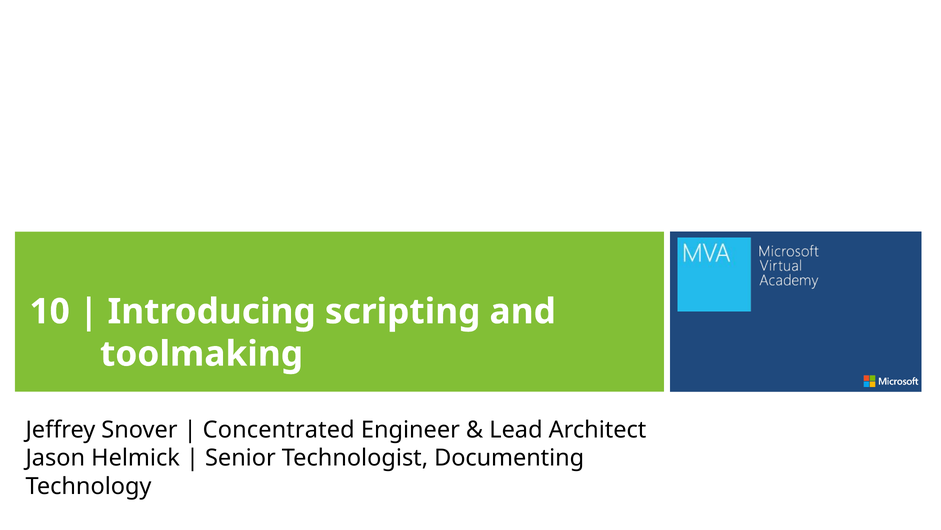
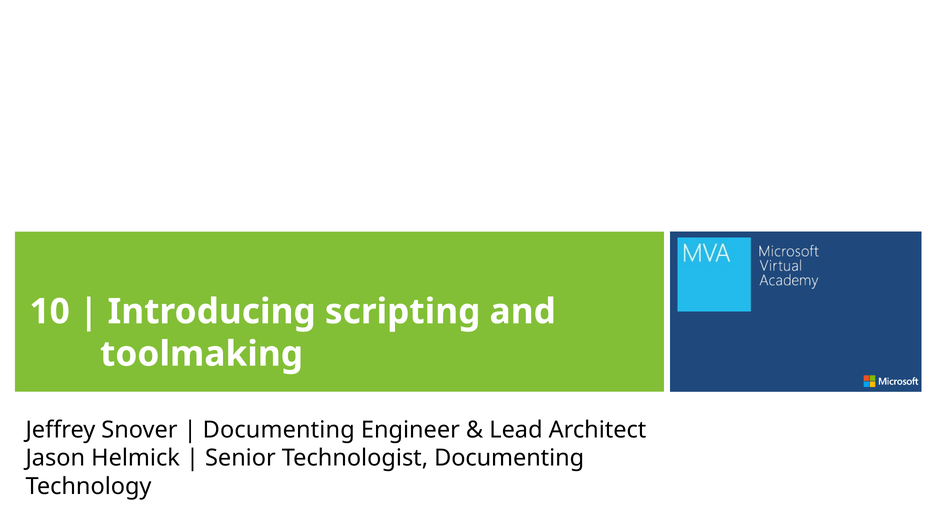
Concentrated at (279, 429): Concentrated -> Documenting
